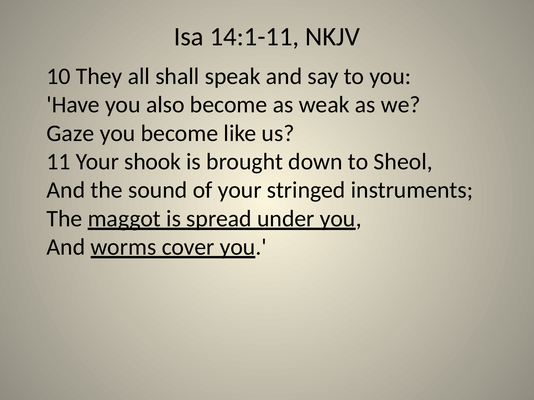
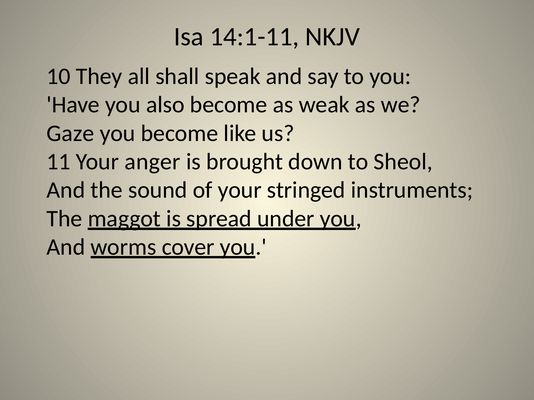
shook: shook -> anger
